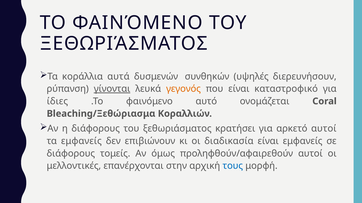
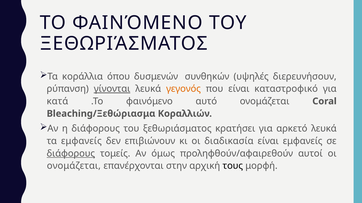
αυτά: αυτά -> όπου
ίδιες: ίδιες -> κατά
αρκετό αυτοί: αυτοί -> λευκά
διάφορους at (71, 154) underline: none -> present
μελλοντικές at (74, 166): μελλοντικές -> ονομάζεται
τους colour: blue -> black
